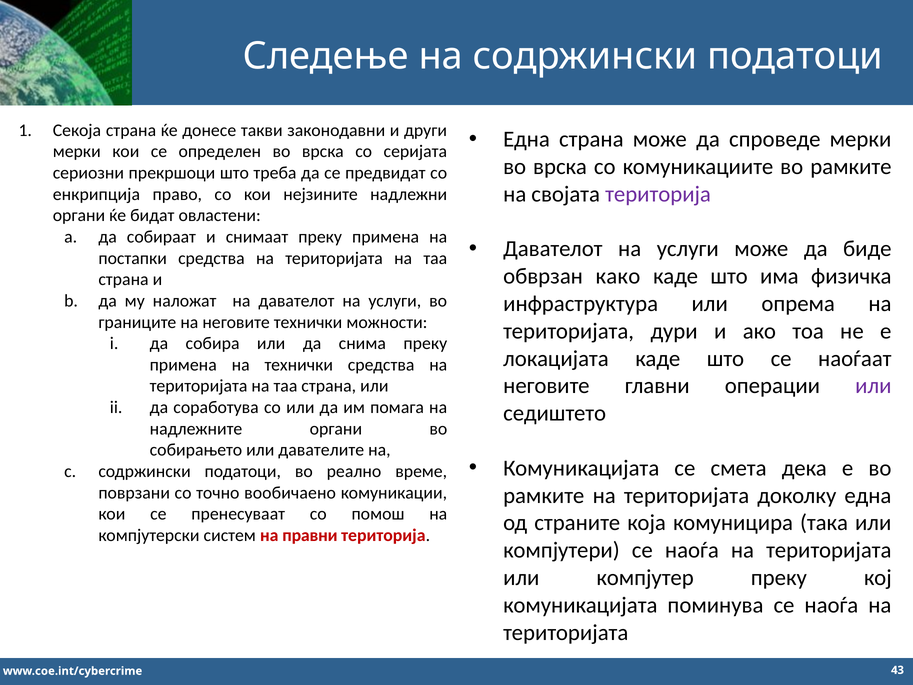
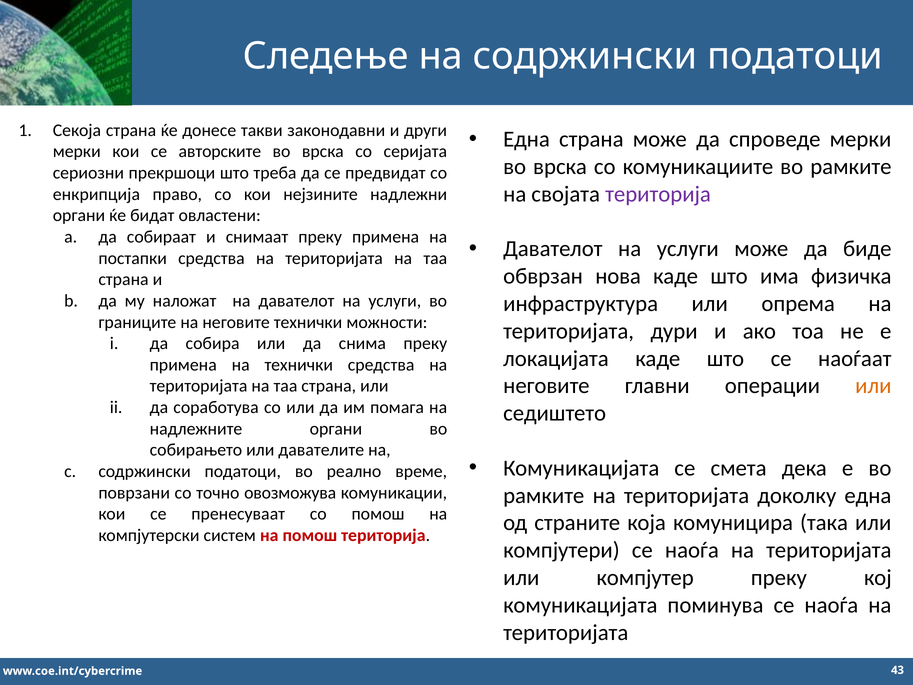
определен: определен -> авторските
како: како -> нова
или at (873, 386) colour: purple -> orange
вообичаено: вообичаено -> овозможува
на правни: правни -> помош
